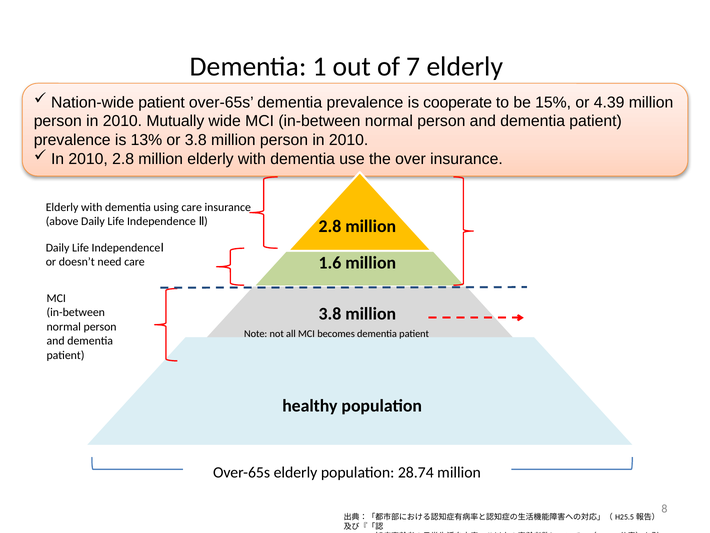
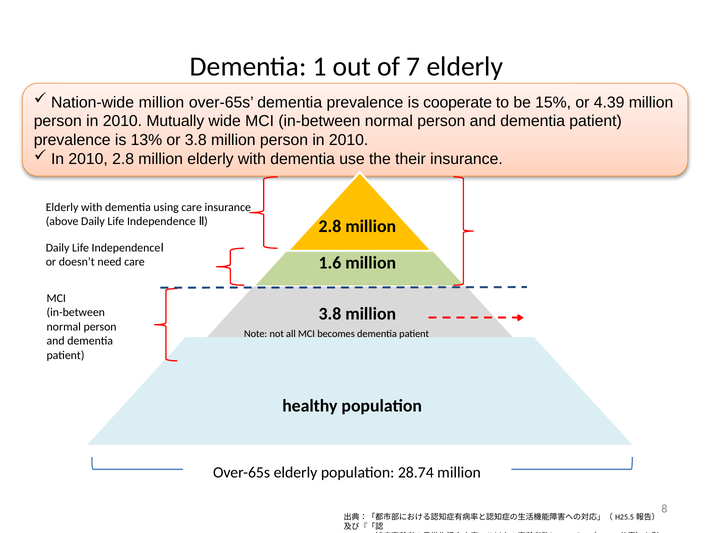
Nation-wide patient: patient -> million
over: over -> their
